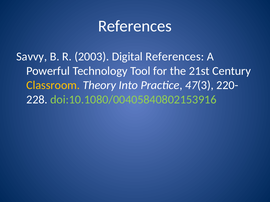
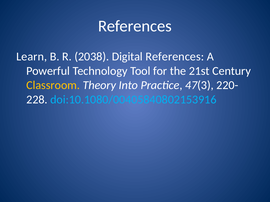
Savvy: Savvy -> Learn
2003: 2003 -> 2038
doi:10.1080/00405840802153916 colour: light green -> light blue
